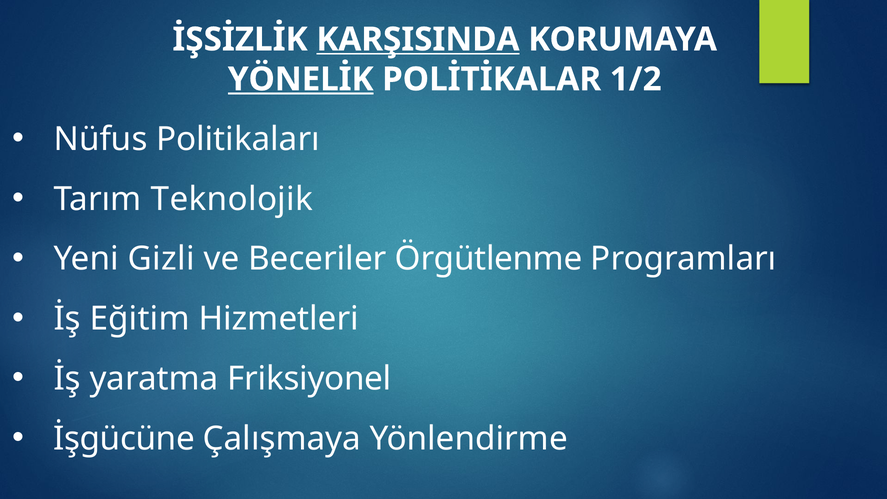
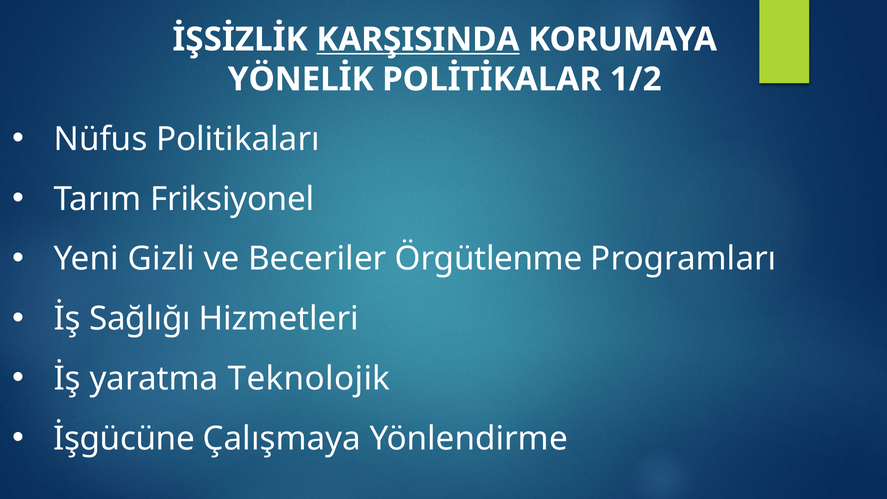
YÖNELİK underline: present -> none
Teknolojik: Teknolojik -> Friksiyonel
Eğitim: Eğitim -> Sağlığı
Friksiyonel: Friksiyonel -> Teknolojik
